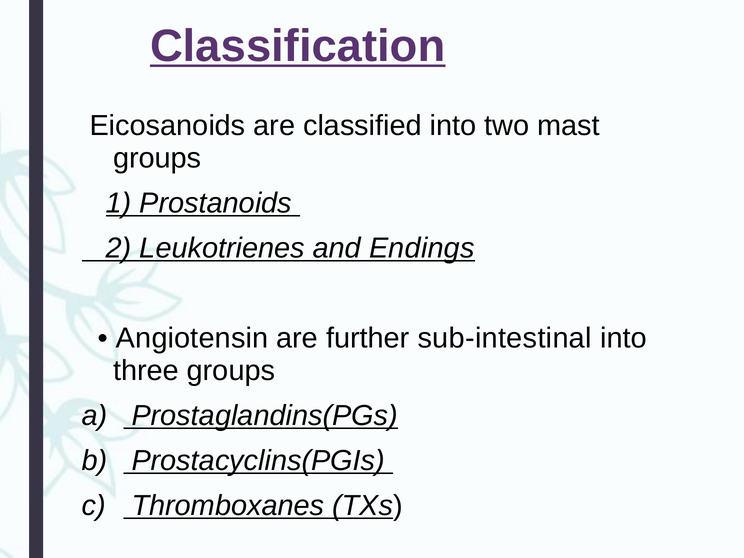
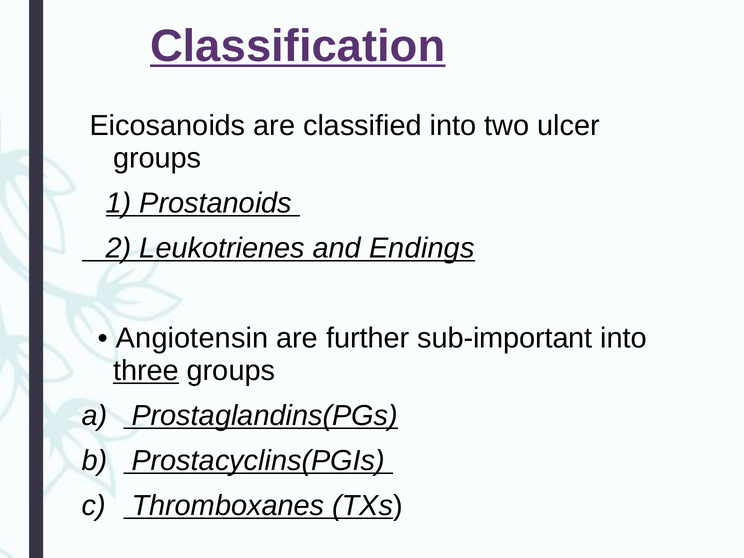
mast: mast -> ulcer
sub-intestinal: sub-intestinal -> sub-important
three underline: none -> present
